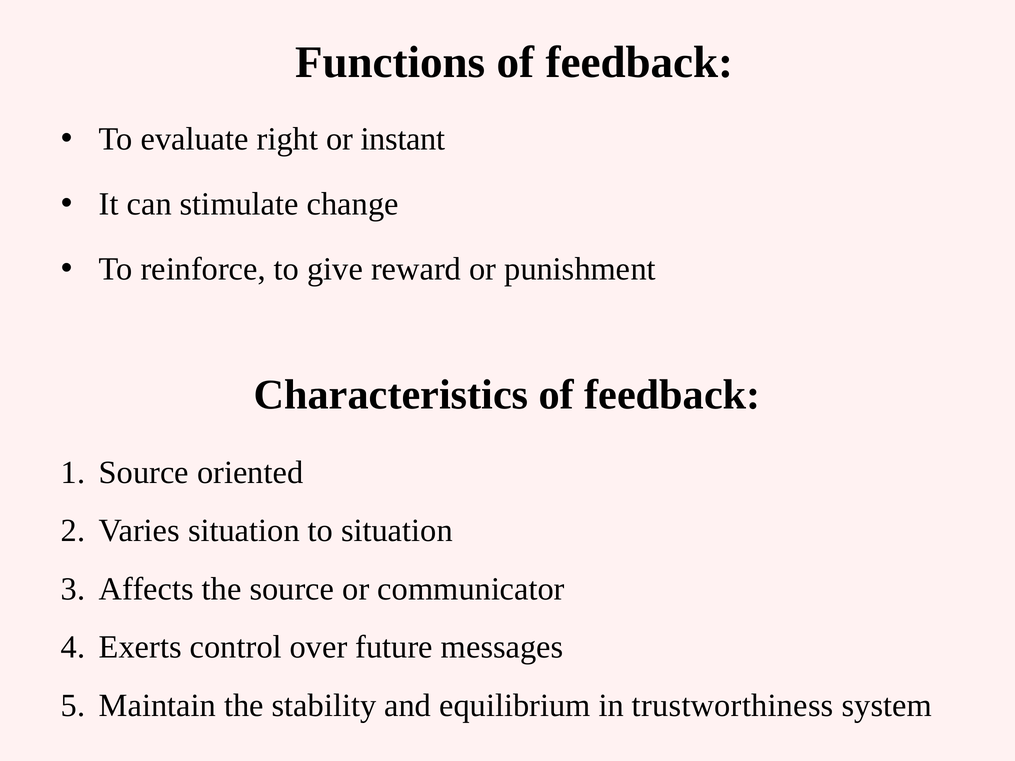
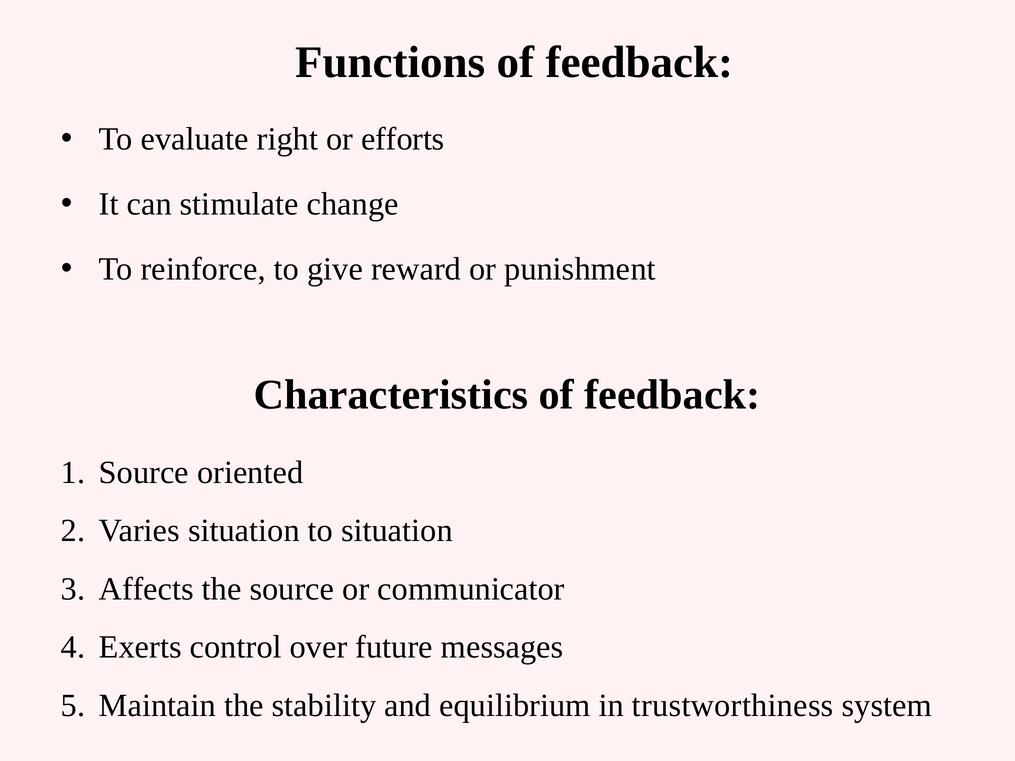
instant: instant -> efforts
